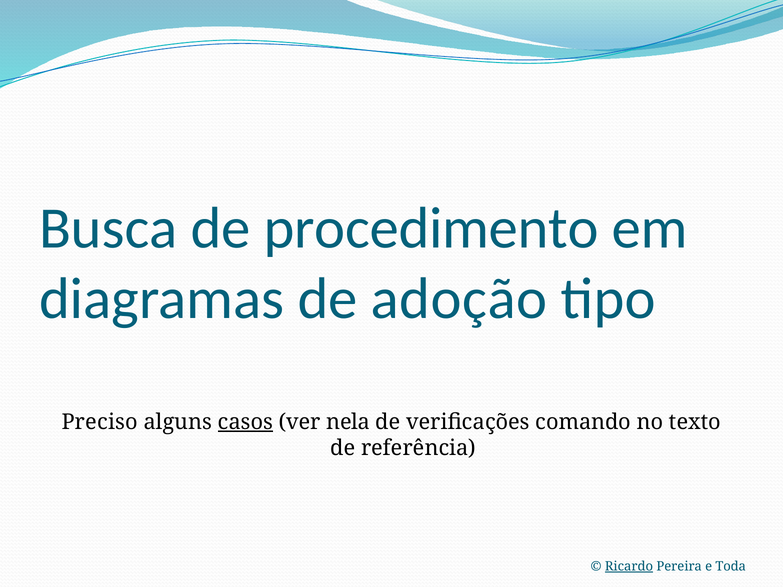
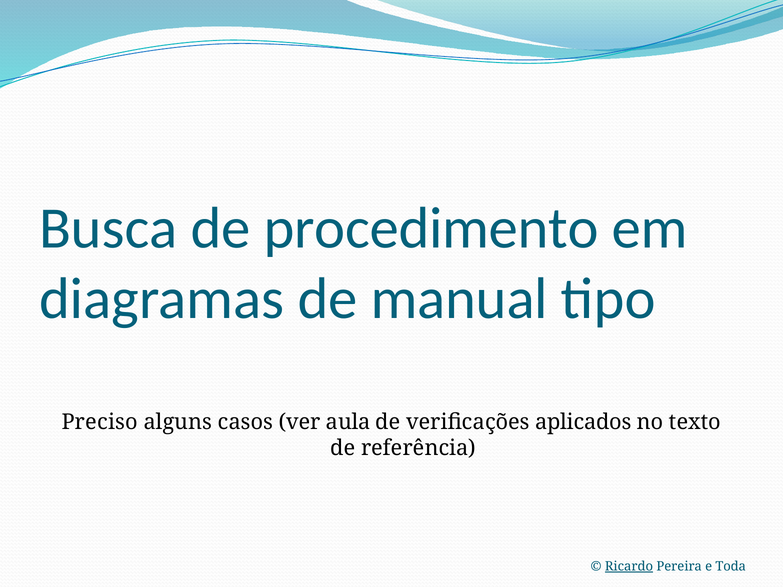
adoção: adoção -> manual
casos underline: present -> none
nela: nela -> aula
comando: comando -> aplicados
